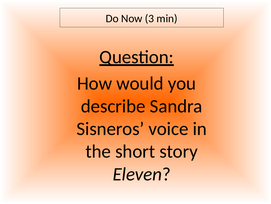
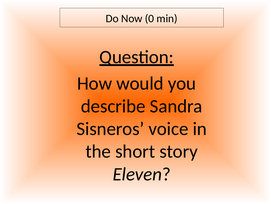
3: 3 -> 0
